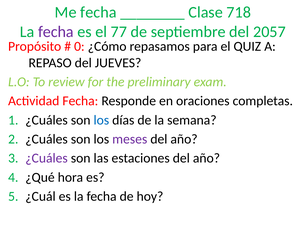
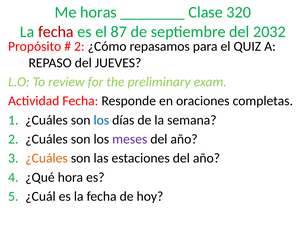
Me fecha: fecha -> horas
718: 718 -> 320
fecha at (56, 32) colour: purple -> red
77: 77 -> 87
2057: 2057 -> 2032
0 at (79, 46): 0 -> 2
¿Cuáles at (47, 158) colour: purple -> orange
